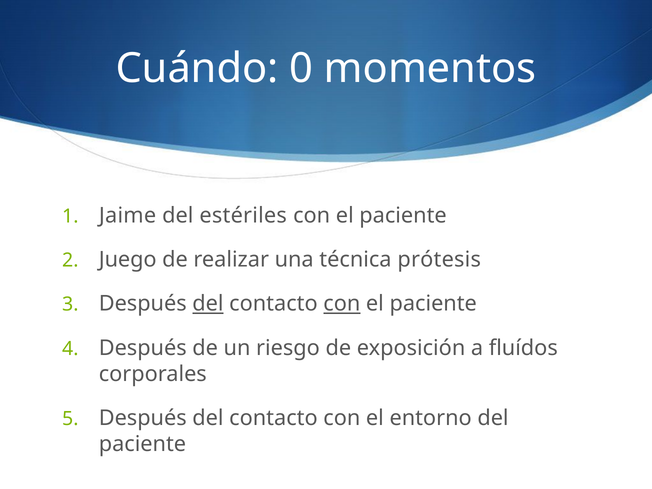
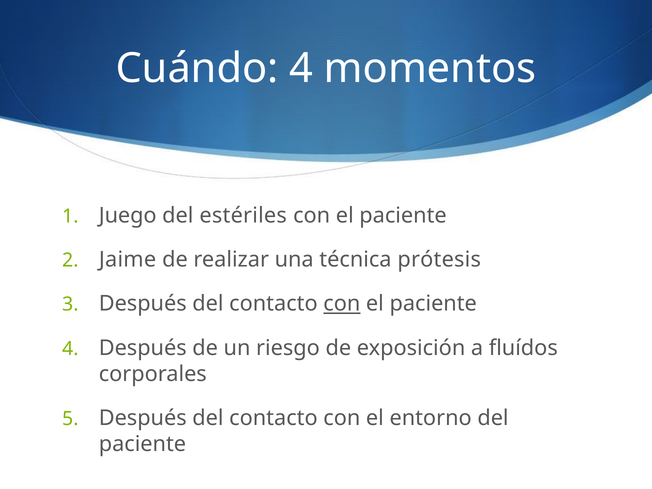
Cuándo 0: 0 -> 4
Jaime: Jaime -> Juego
Juego: Juego -> Jaime
del at (208, 304) underline: present -> none
